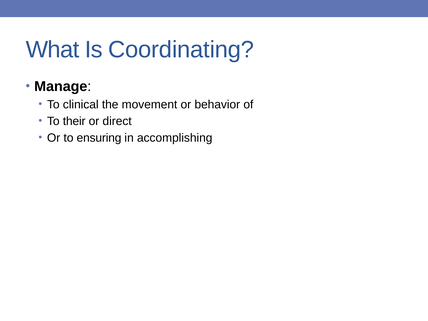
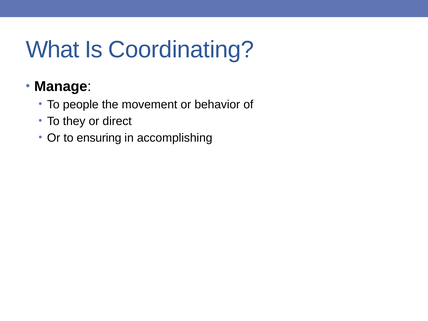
clinical: clinical -> people
their: their -> they
